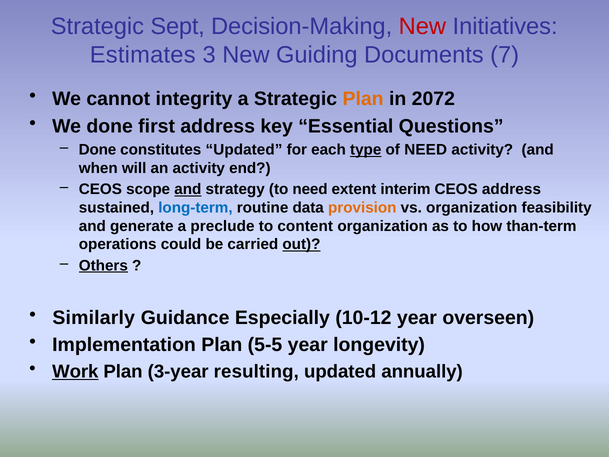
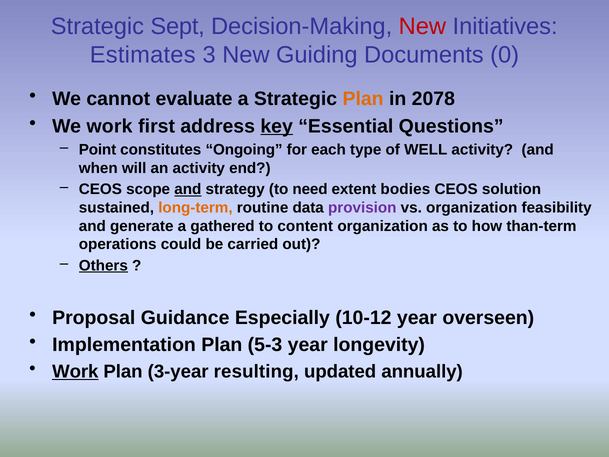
7: 7 -> 0
integrity: integrity -> evaluate
2072: 2072 -> 2078
We done: done -> work
key underline: none -> present
Done at (98, 150): Done -> Point
constitutes Updated: Updated -> Ongoing
type underline: present -> none
of NEED: NEED -> WELL
interim: interim -> bodies
CEOS address: address -> solution
long-term colour: blue -> orange
provision colour: orange -> purple
preclude: preclude -> gathered
out underline: present -> none
Similarly: Similarly -> Proposal
5-5: 5-5 -> 5-3
